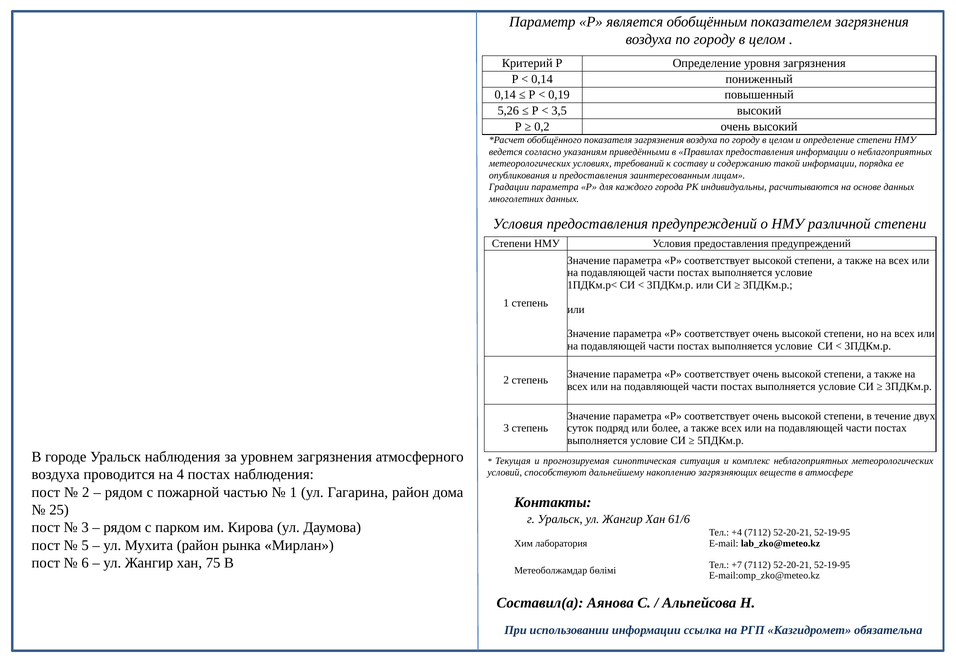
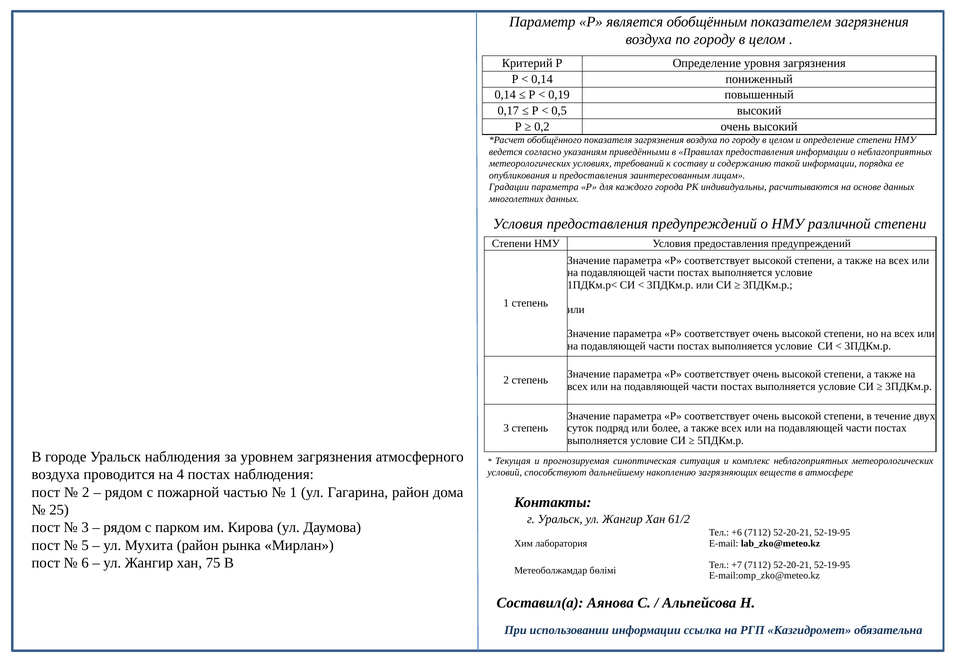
5,26: 5,26 -> 0,17
3,5: 3,5 -> 0,5
61/6: 61/6 -> 61/2
+4: +4 -> +6
